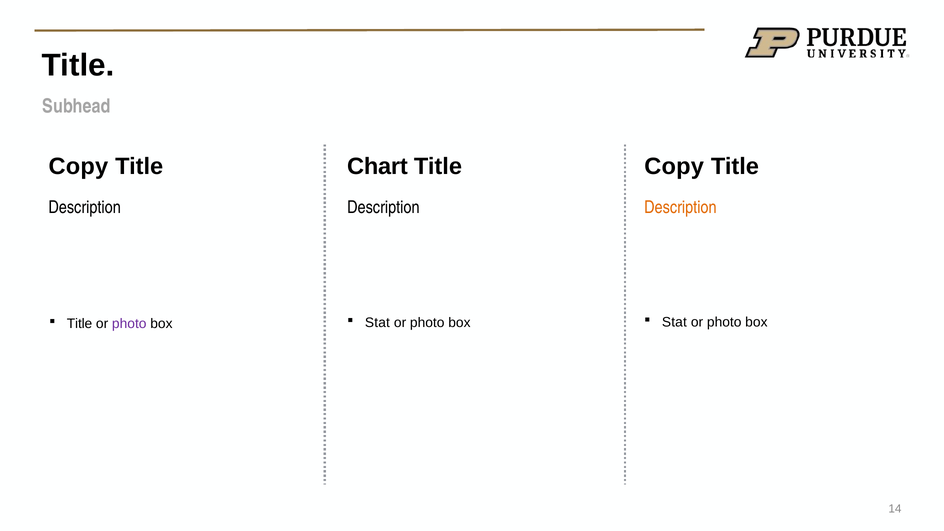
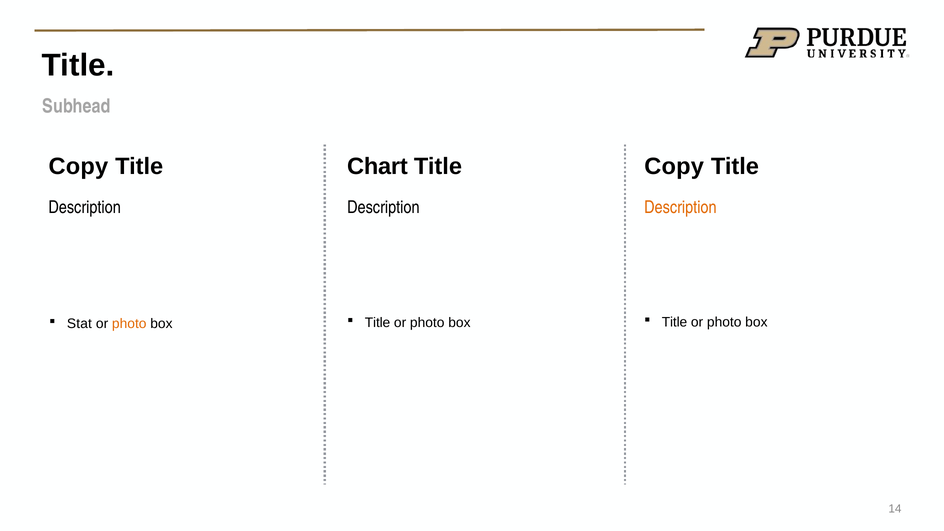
Title at (80, 324): Title -> Stat
photo at (129, 324) colour: purple -> orange
Stat at (377, 323): Stat -> Title
Stat at (674, 322): Stat -> Title
